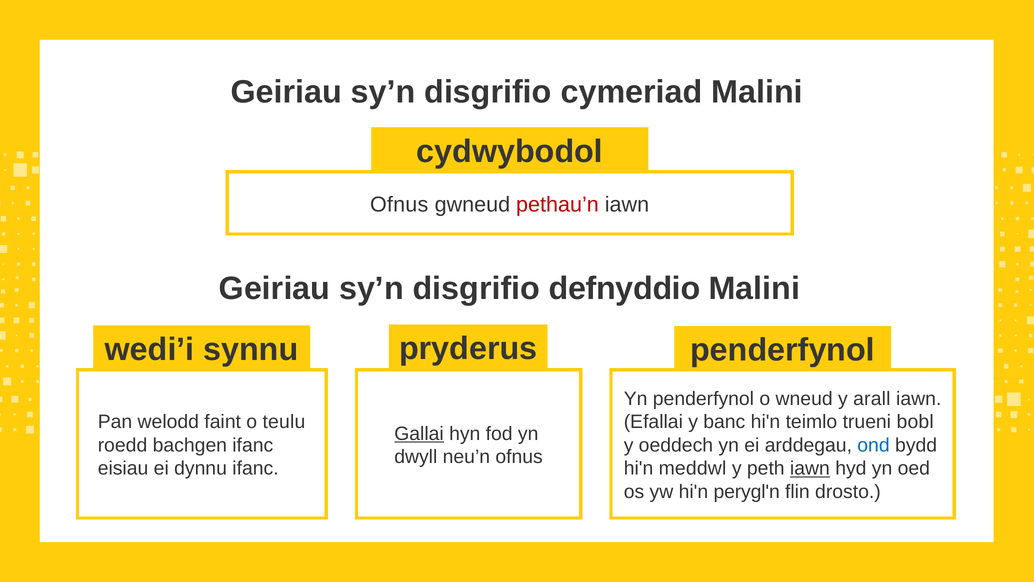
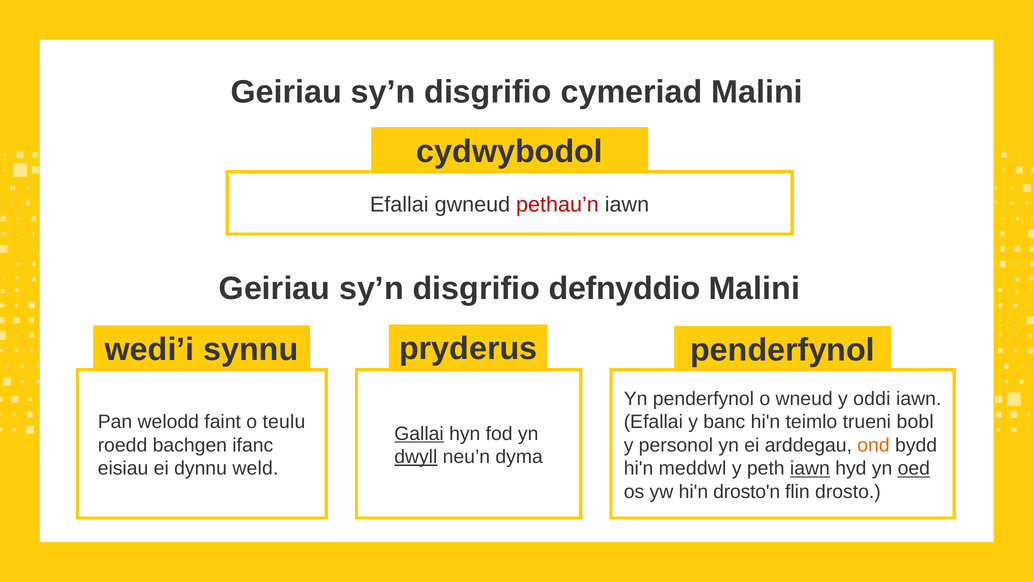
Ofnus at (399, 204): Ofnus -> Efallai
arall: arall -> oddi
oeddech: oeddech -> personol
ond colour: blue -> orange
dwyll underline: none -> present
neu’n ofnus: ofnus -> dyma
dynnu ifanc: ifanc -> weld
oed underline: none -> present
perygl'n: perygl'n -> drosto'n
